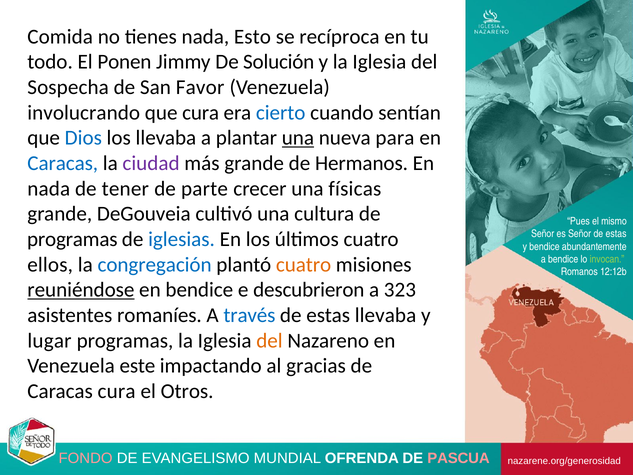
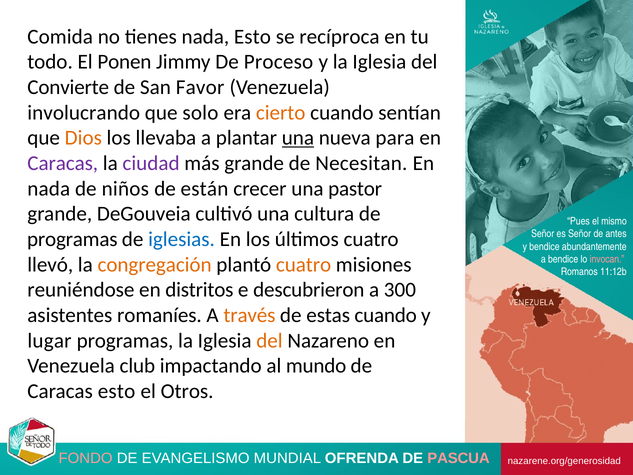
Solución: Solución -> Proceso
Sospecha: Sospecha -> Convierte
que cura: cura -> solo
cierto colour: blue -> orange
Dios colour: blue -> orange
Caracas at (63, 163) colour: blue -> purple
Hermanos: Hermanos -> Necesitan
tener: tener -> niños
parte: parte -> están
físicas: físicas -> pastor
Señor de estas: estas -> antes
invocan colour: light green -> pink
ellos: ellos -> llevó
congregación colour: blue -> orange
12:12b: 12:12b -> 11:12b
reuniéndose underline: present -> none
en bendice: bendice -> distritos
323: 323 -> 300
través colour: blue -> orange
estas llevaba: llevaba -> cuando
este: este -> club
gracias: gracias -> mundo
Caracas cura: cura -> esto
